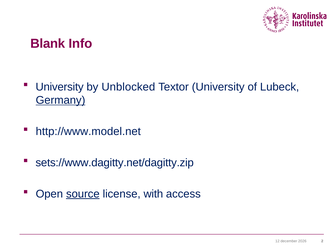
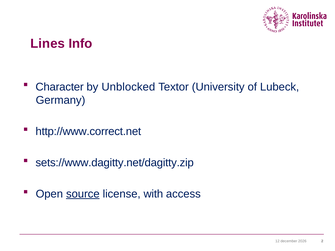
Blank: Blank -> Lines
University at (60, 87): University -> Character
Germany underline: present -> none
http://www.model.net: http://www.model.net -> http://www.correct.net
